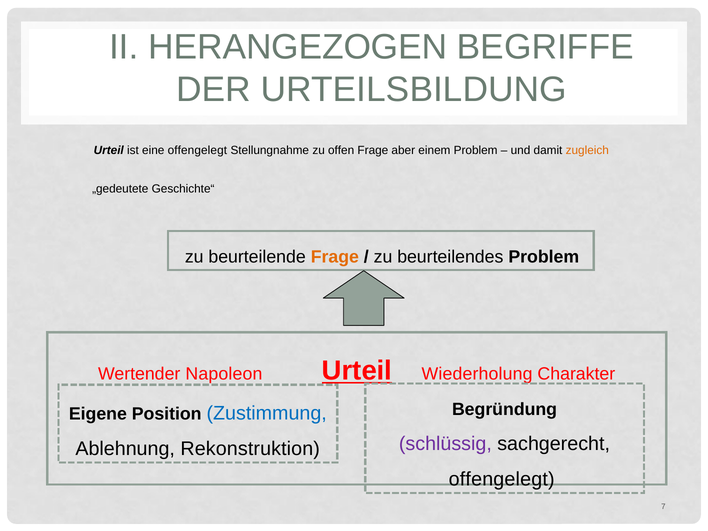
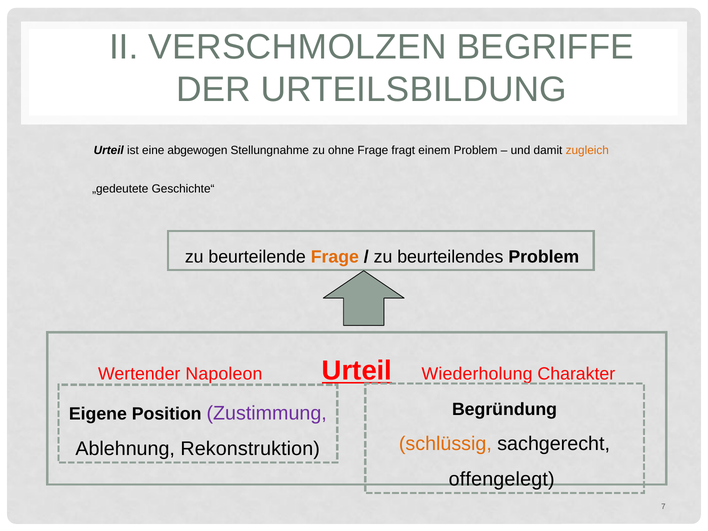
HERANGEZOGEN: HERANGEZOGEN -> VERSCHMOLZEN
eine offengelegt: offengelegt -> abgewogen
offen: offen -> ohne
aber: aber -> fragt
Zustimmung colour: blue -> purple
schlüssig colour: purple -> orange
